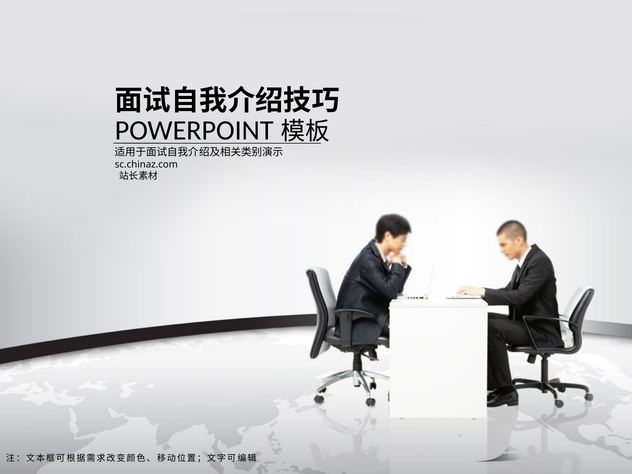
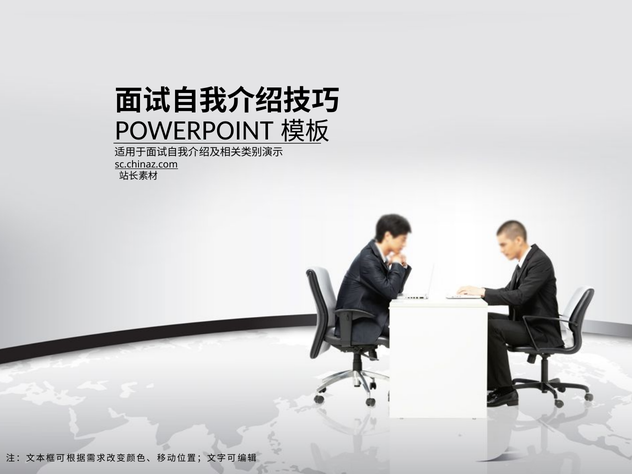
sc.chinaz.com underline: none -> present
